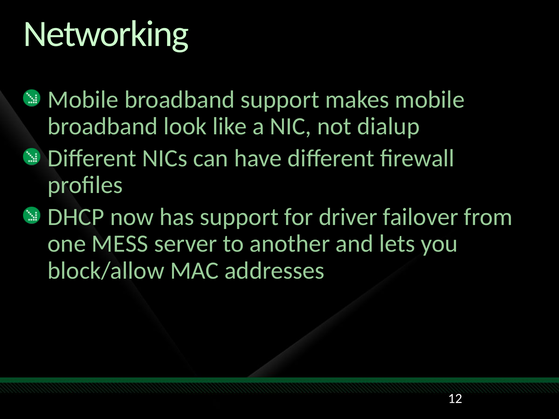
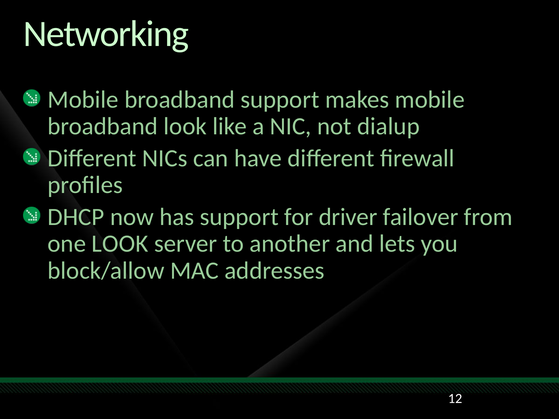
one MESS: MESS -> LOOK
